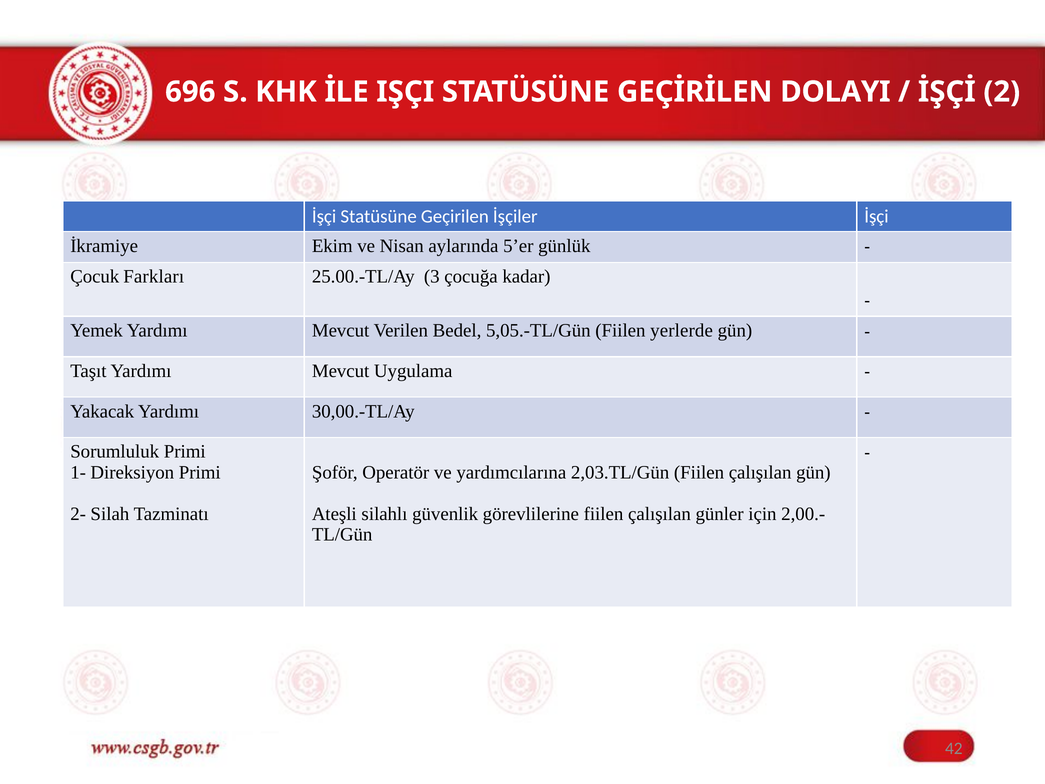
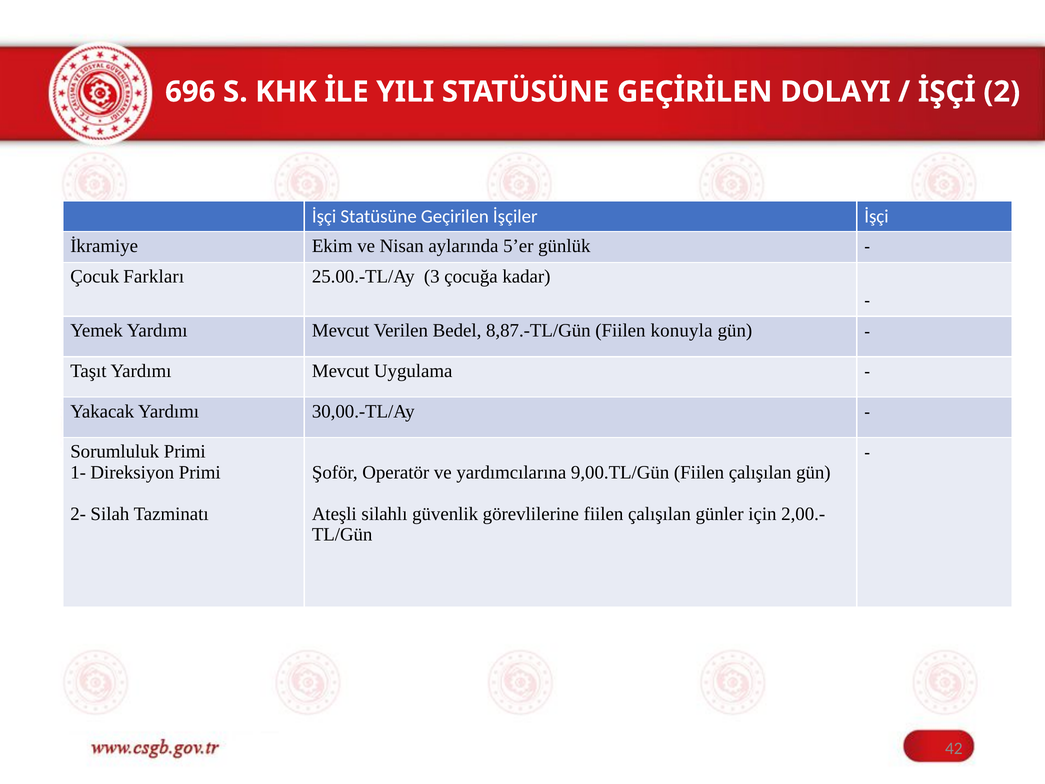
IŞÇI: IŞÇI -> YILI
5,05.-TL/Gün: 5,05.-TL/Gün -> 8,87.-TL/Gün
yerlerde: yerlerde -> konuyla
2,03.TL/Gün: 2,03.TL/Gün -> 9,00.TL/Gün
